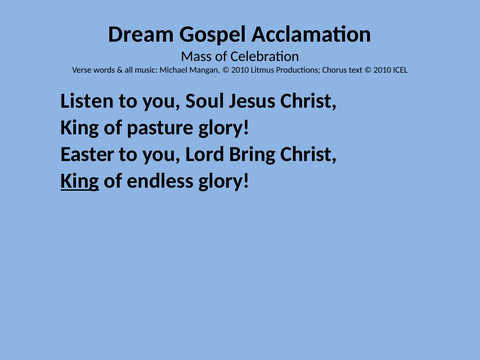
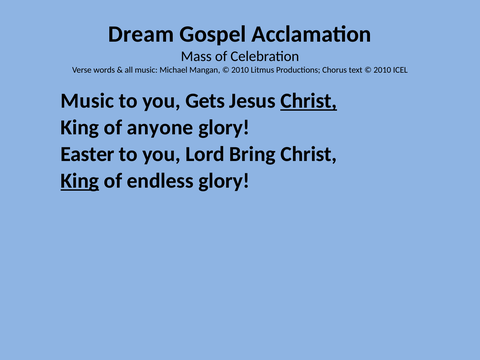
Listen at (87, 101): Listen -> Music
Soul: Soul -> Gets
Christ at (309, 101) underline: none -> present
pasture: pasture -> anyone
